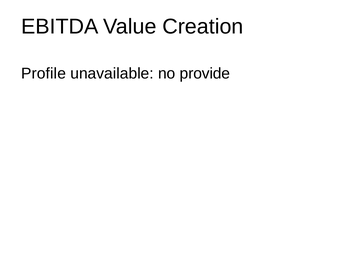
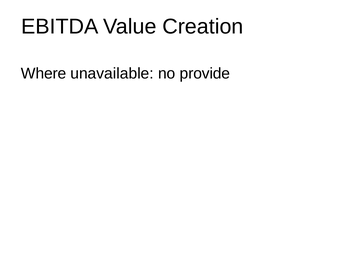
Profile: Profile -> Where
